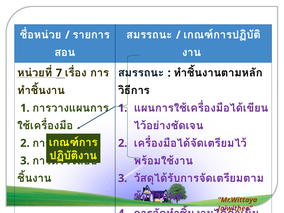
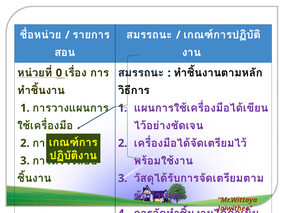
7 at (59, 73): 7 -> 0
